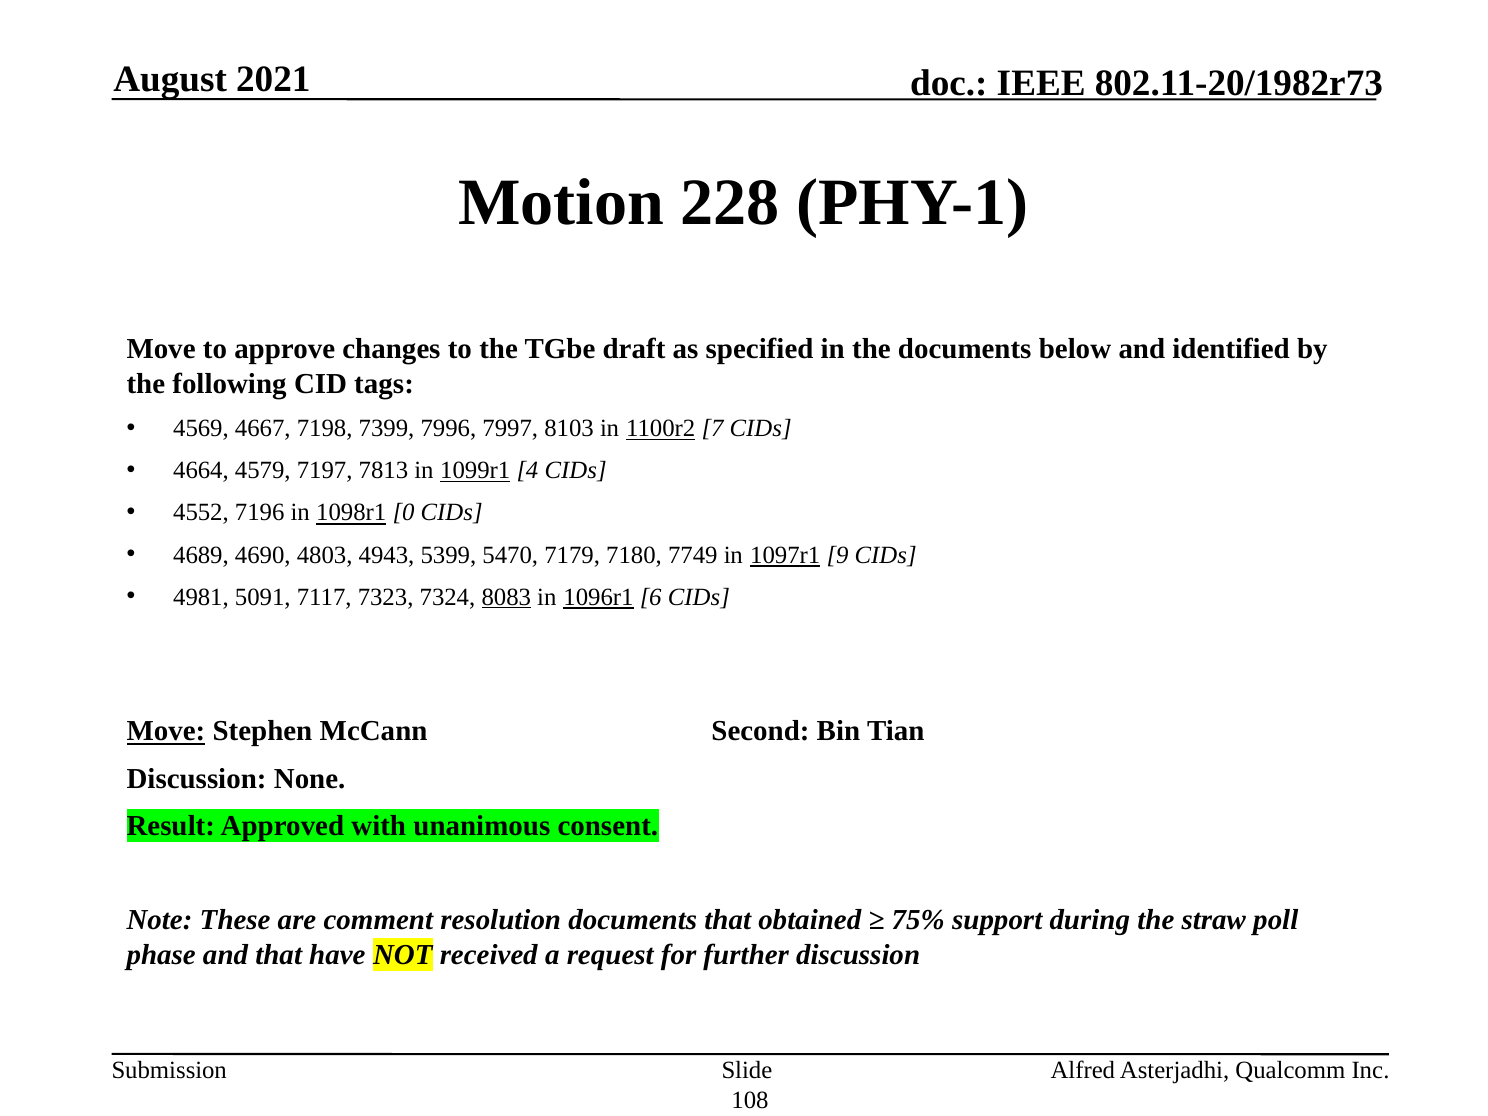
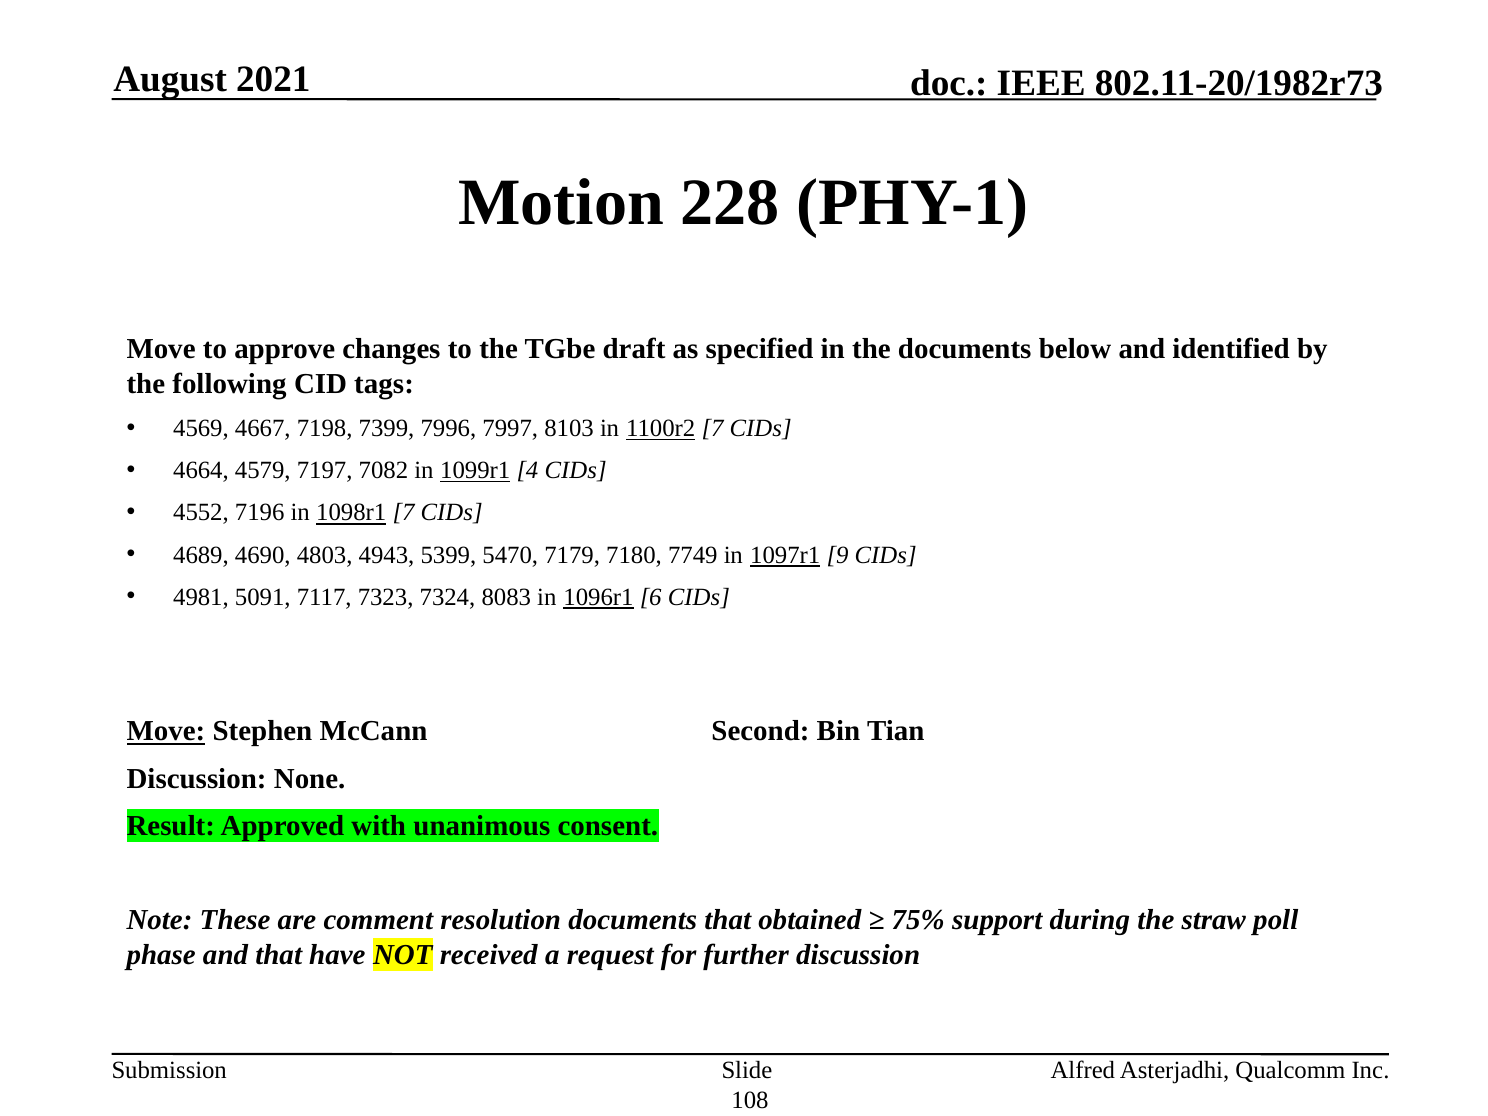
7813: 7813 -> 7082
1098r1 0: 0 -> 7
8083 underline: present -> none
